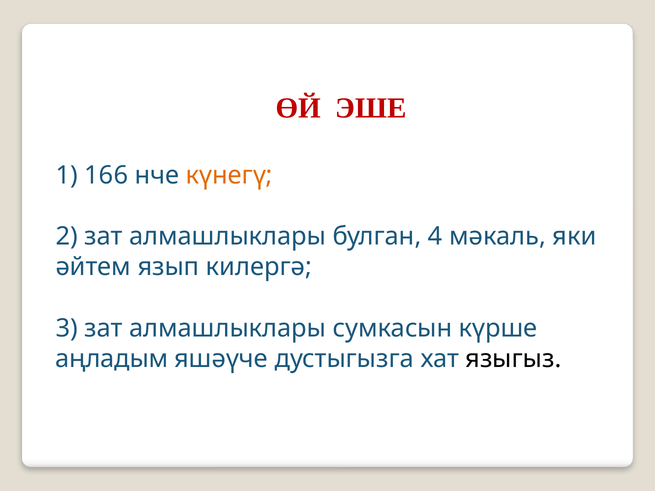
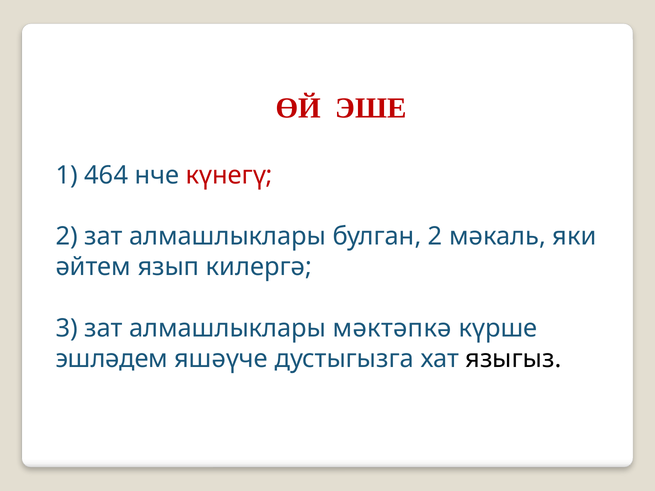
166: 166 -> 464
күнегү colour: orange -> red
булган 4: 4 -> 2
сумкасын: сумкасын -> мәктәпкә
аңладым: аңладым -> эшләдем
